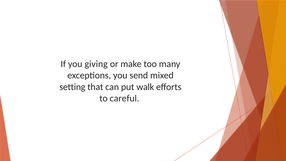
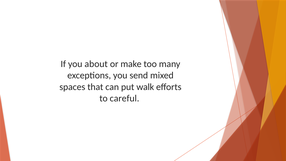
giving: giving -> about
setting: setting -> spaces
